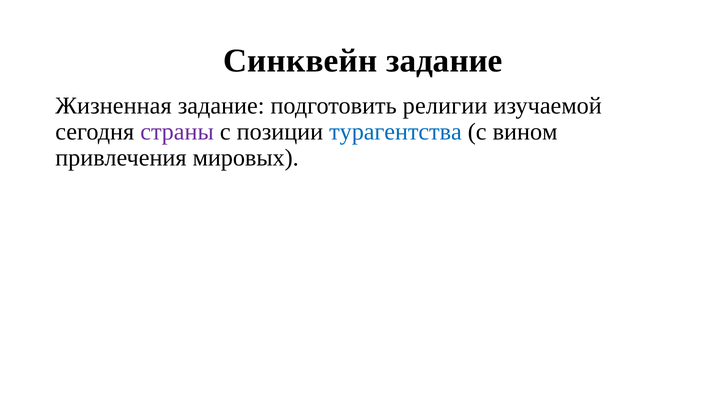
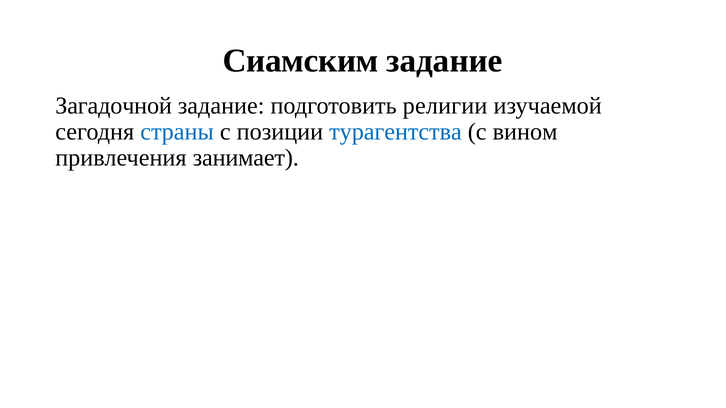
Синквейн: Синквейн -> Сиамским
Жизненная: Жизненная -> Загадочной
страны colour: purple -> blue
мировых: мировых -> занимает
